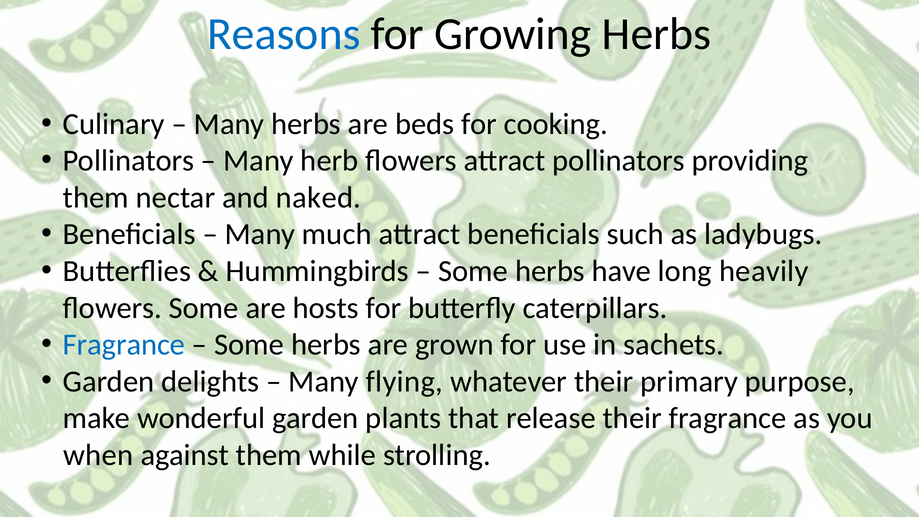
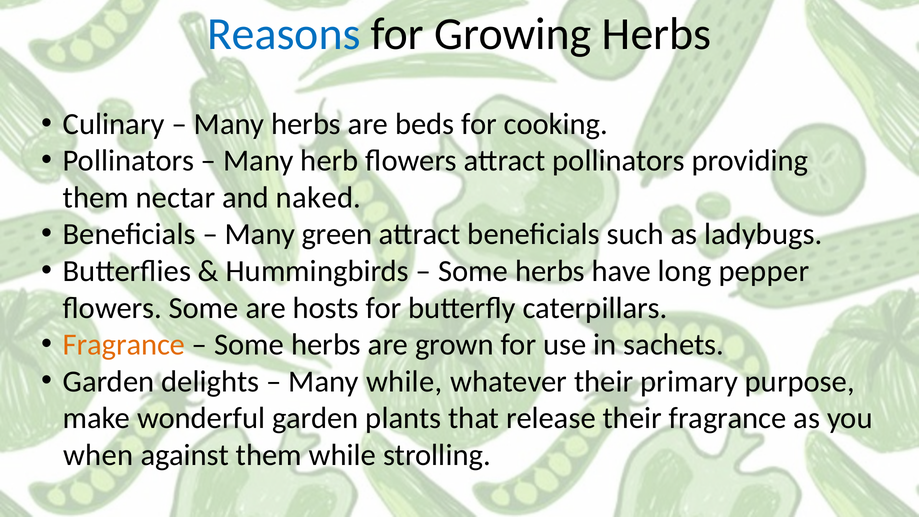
much: much -> green
heavily: heavily -> pepper
Fragrance at (124, 345) colour: blue -> orange
Many flying: flying -> while
